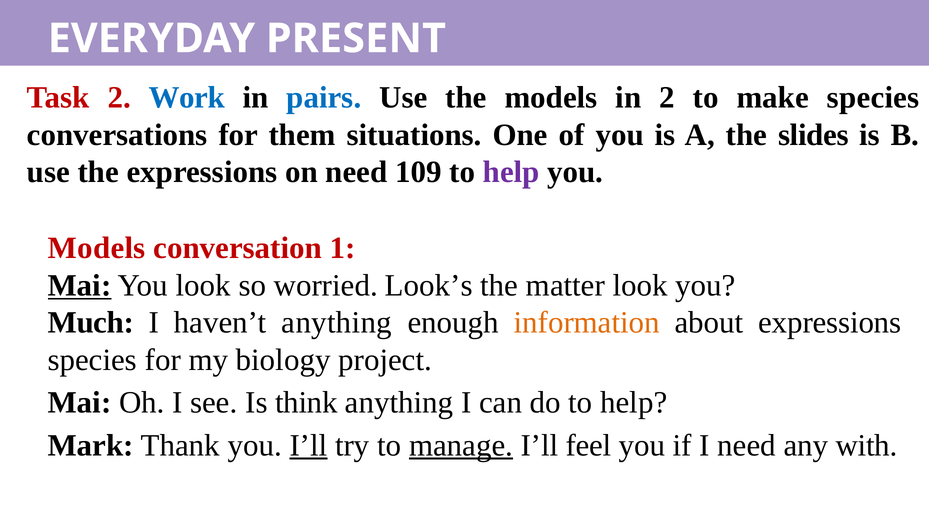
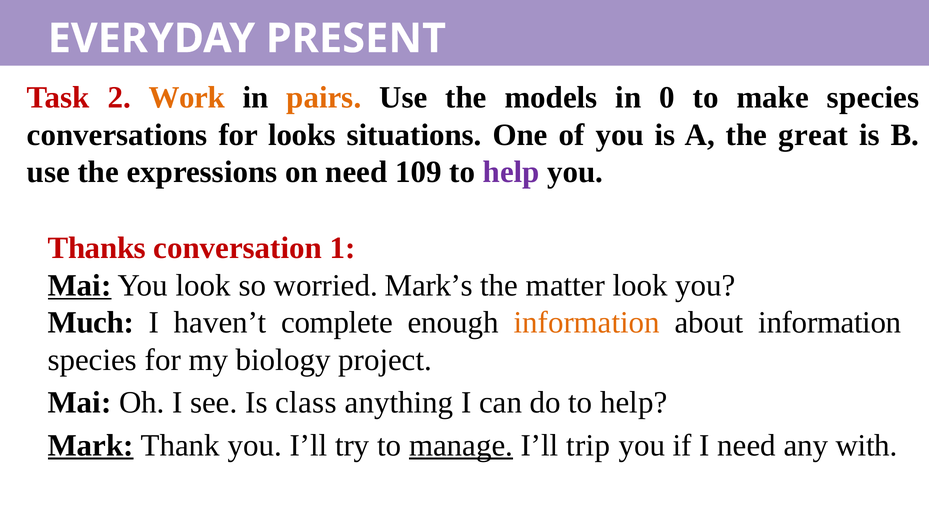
Work colour: blue -> orange
pairs colour: blue -> orange
in 2: 2 -> 0
them: them -> looks
slides: slides -> great
Models at (97, 248): Models -> Thanks
Look’s: Look’s -> Mark’s
haven’t anything: anything -> complete
about expressions: expressions -> information
think: think -> class
Mark underline: none -> present
I’ll at (308, 445) underline: present -> none
feel: feel -> trip
